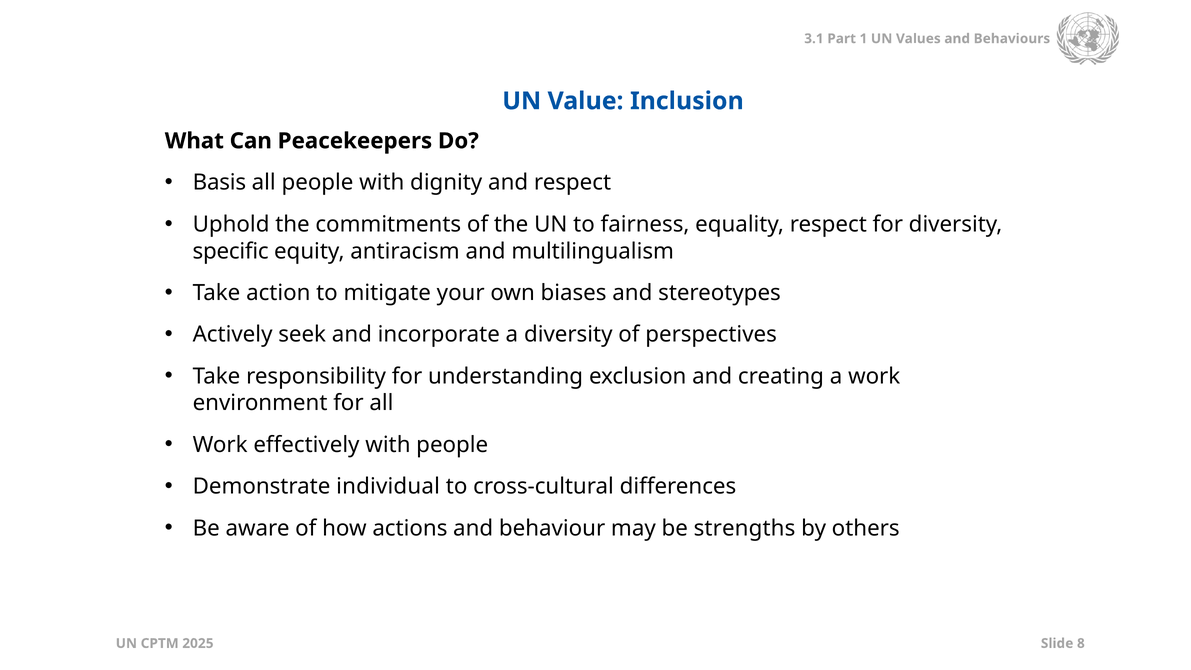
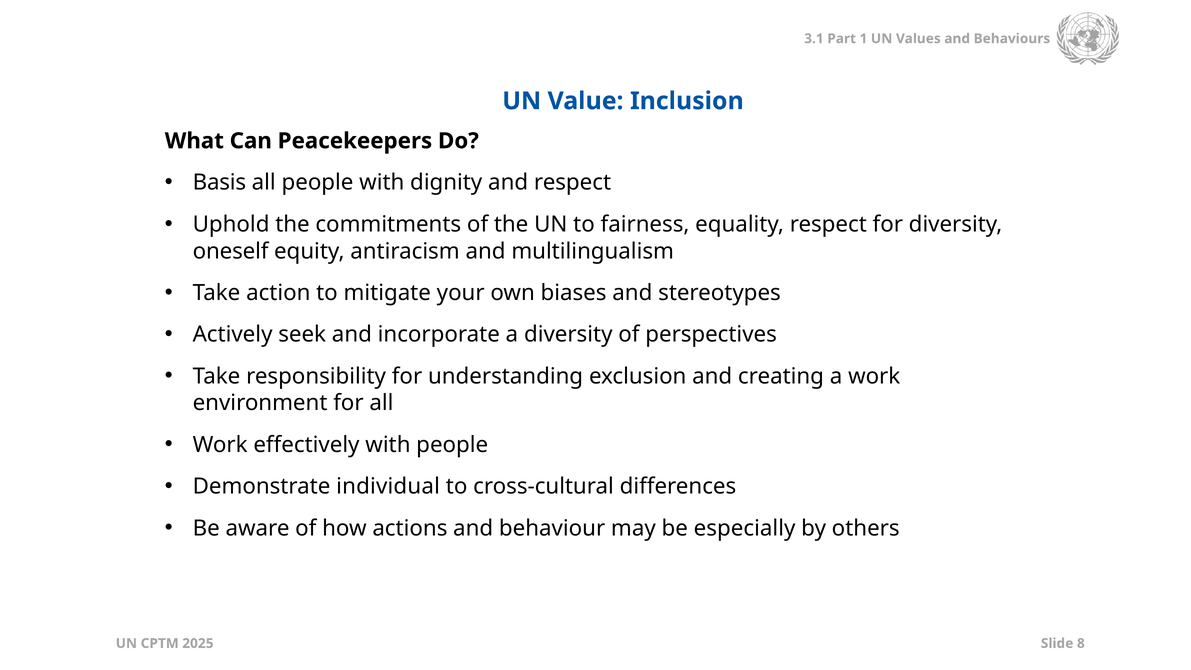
specific: specific -> oneself
strengths: strengths -> especially
